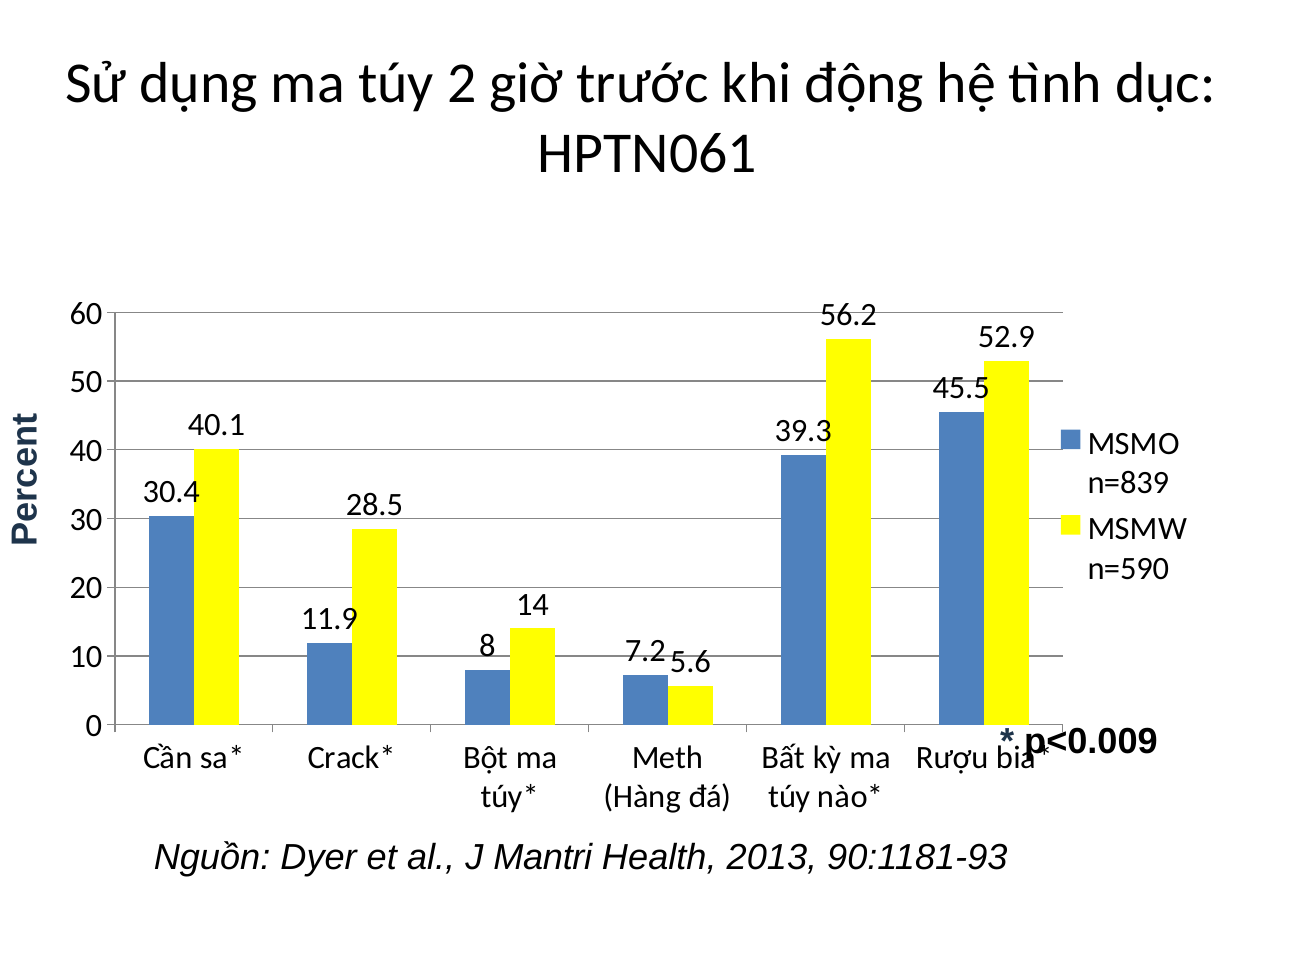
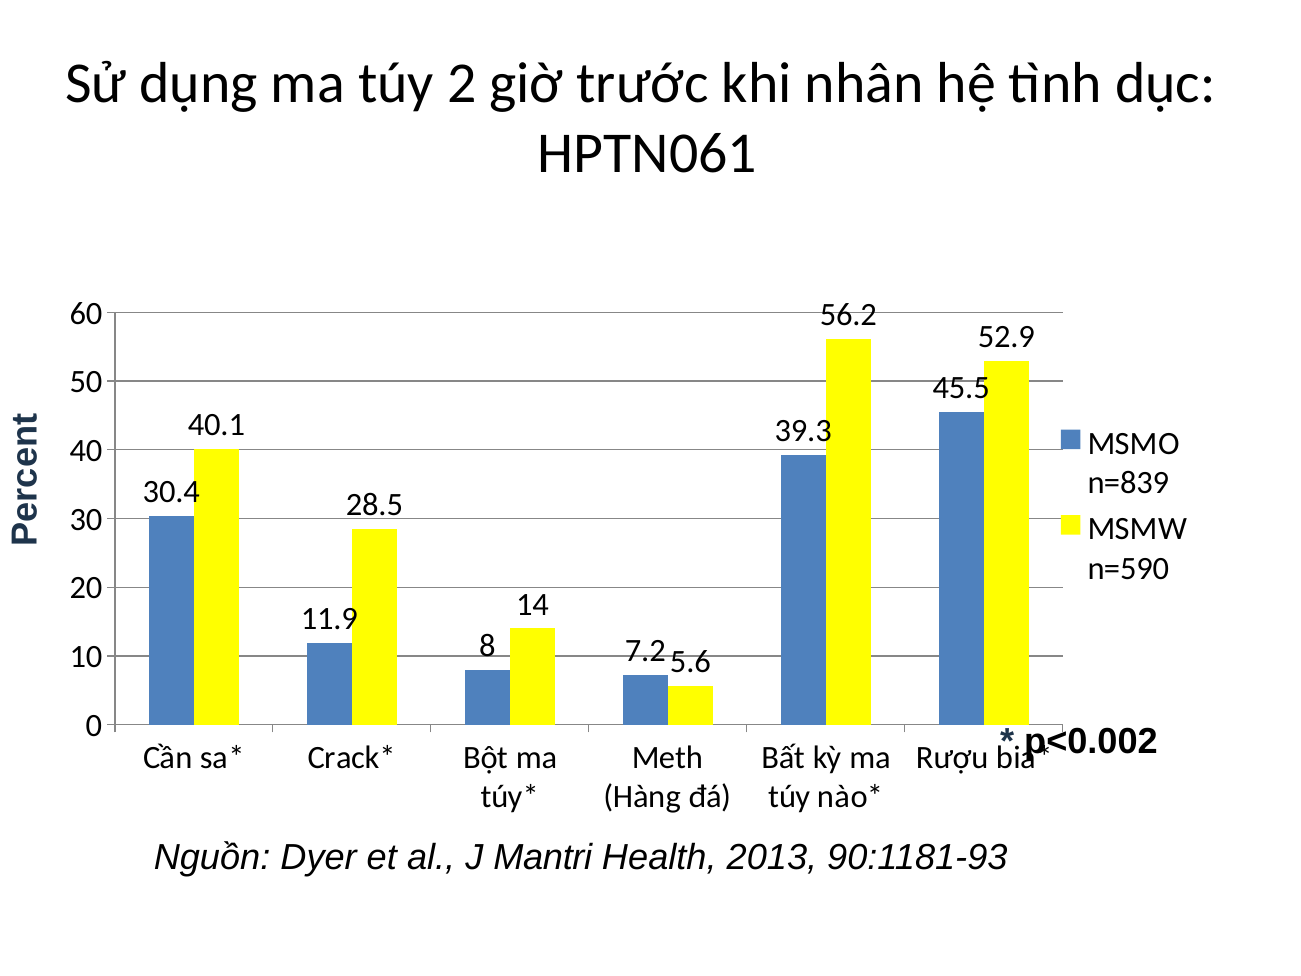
động: động -> nhân
p<0.009: p<0.009 -> p<0.002
